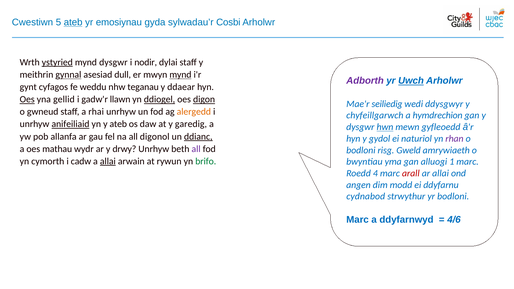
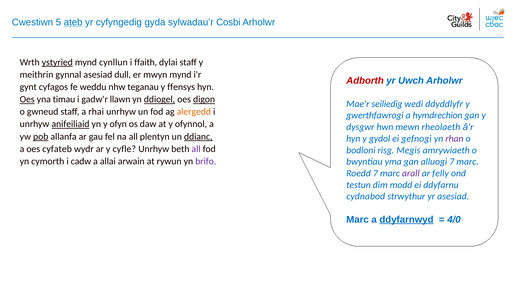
emosiynau: emosiynau -> cyfyngedig
mynd dysgwr: dysgwr -> cynllun
nodir: nodir -> ffaith
gynnal underline: present -> none
mynd at (180, 75) underline: present -> none
Adborth colour: purple -> red
Uwch underline: present -> none
ddaear: ddaear -> ffensys
gellid: gellid -> timau
ddysgwyr: ddysgwyr -> ddyddlyfr
chyfeillgarwch: chyfeillgarwch -> gwerthfawrogi
y ateb: ateb -> ofyn
garedig: garedig -> ofynnol
hwn underline: present -> none
gyfleoedd: gyfleoedd -> rheolaeth
pob underline: none -> present
digonol: digonol -> plentyn
naturiol: naturiol -> gefnogi
mathau: mathau -> cyfateb
drwy: drwy -> cyfle
Gweld: Gweld -> Megis
allai at (108, 161) underline: present -> none
brifo colour: green -> purple
alluogi 1: 1 -> 7
Roedd 4: 4 -> 7
arall colour: red -> purple
ar allai: allai -> felly
angen: angen -> testun
yr bodloni: bodloni -> asesiad
ddyfarnwyd underline: none -> present
4/6: 4/6 -> 4/0
